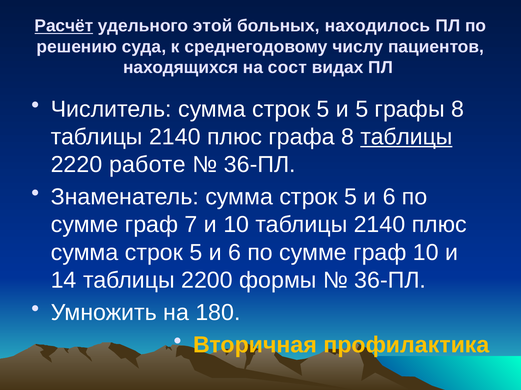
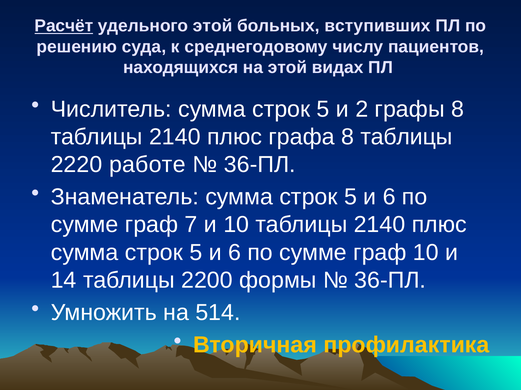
находилось: находилось -> вступивших
на сост: сост -> этой
и 5: 5 -> 2
таблицы at (406, 137) underline: present -> none
180: 180 -> 514
